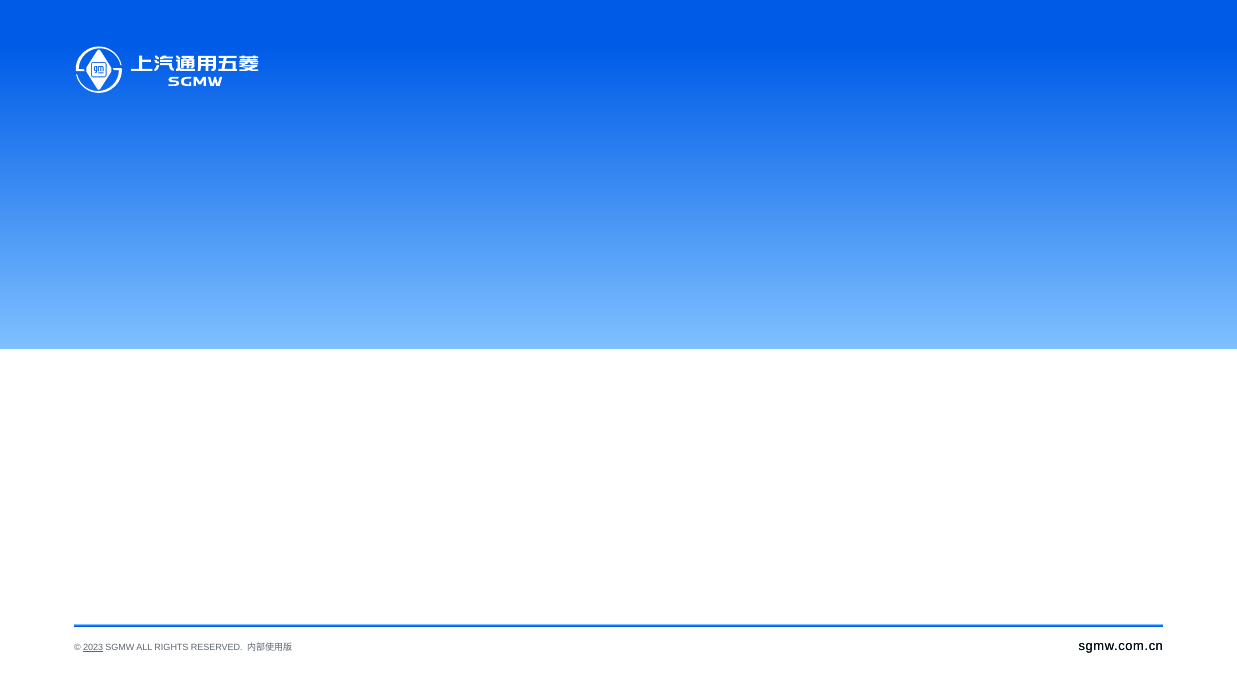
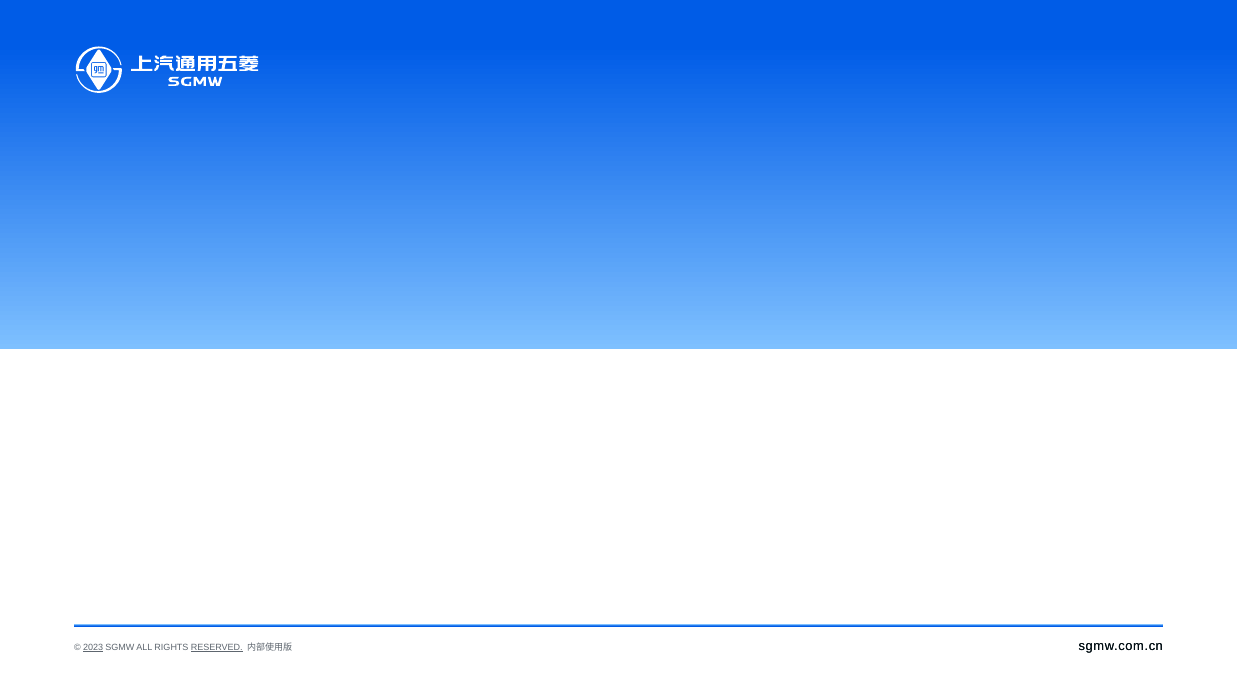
RESERVED underline: none -> present
